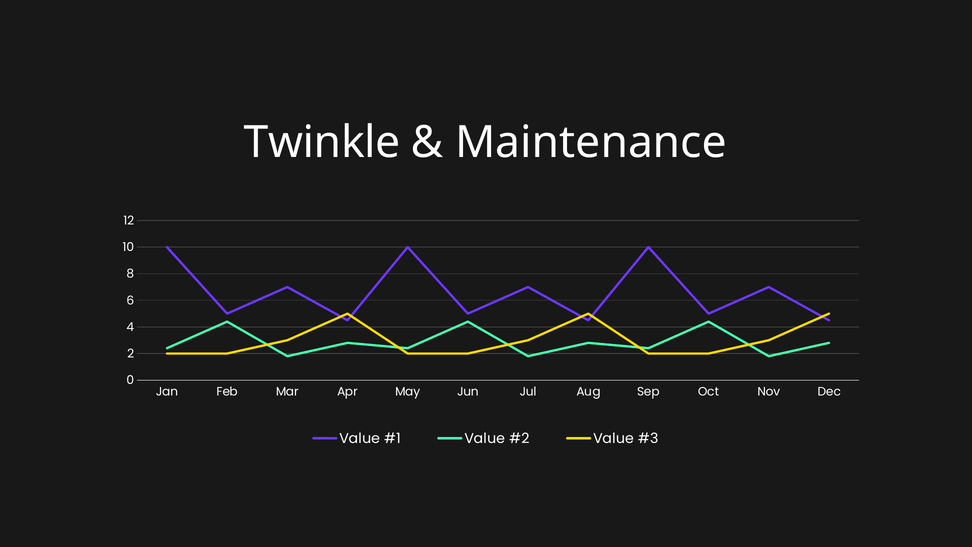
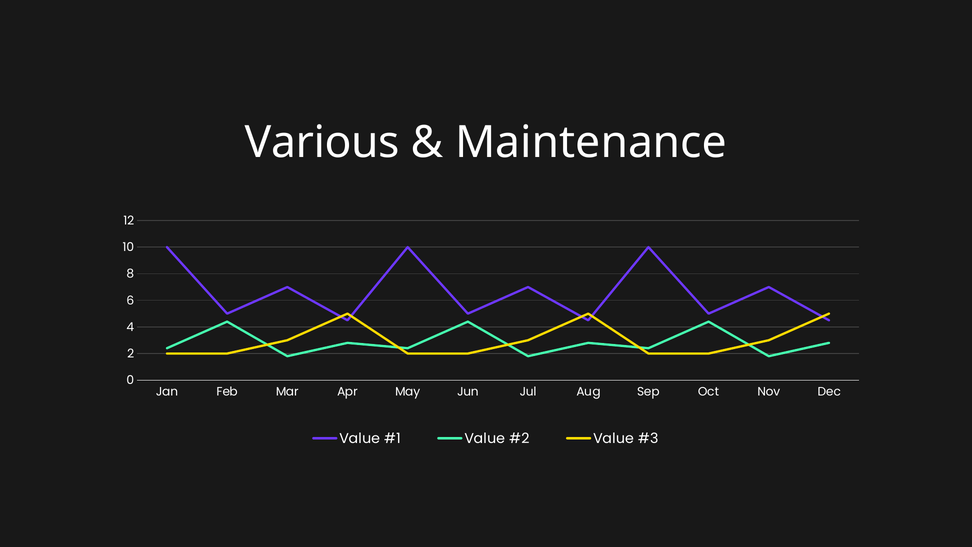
Twinkle: Twinkle -> Various
